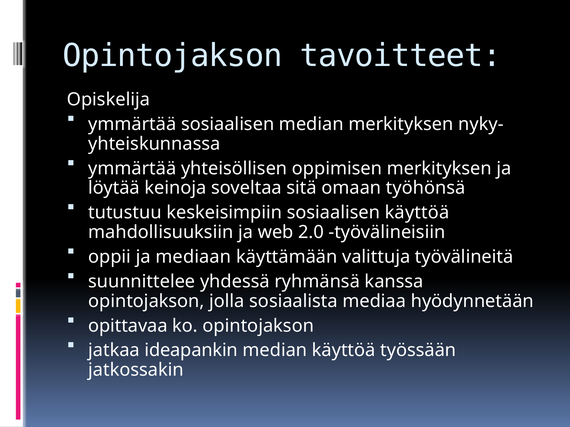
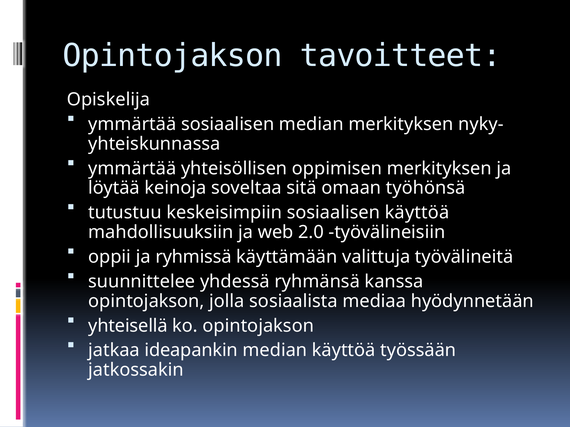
mediaan: mediaan -> ryhmissä
opittavaa: opittavaa -> yhteisellä
